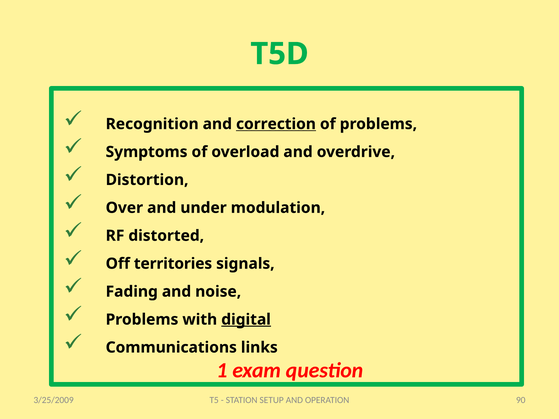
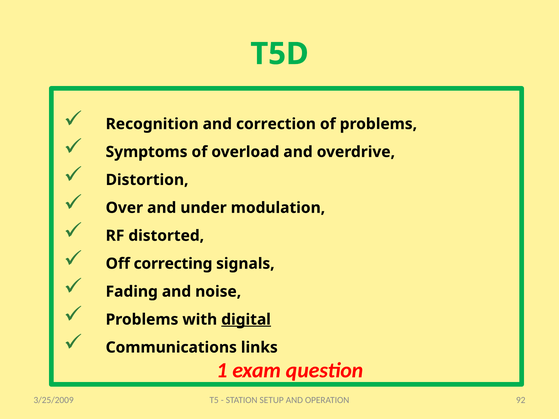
correction underline: present -> none
territories: territories -> correcting
90: 90 -> 92
